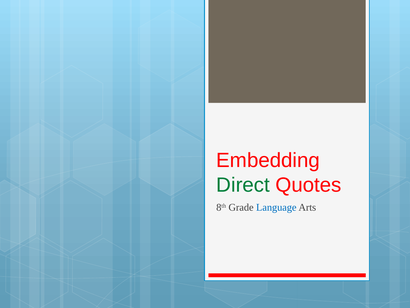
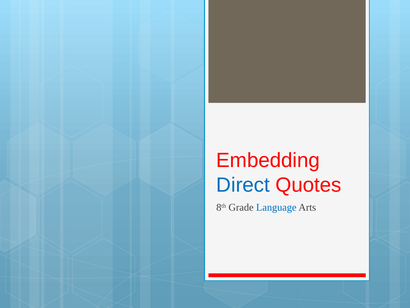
Direct colour: green -> blue
